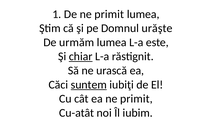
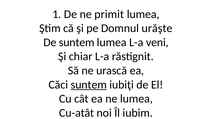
De urmăm: urmăm -> suntem
este: este -> veni
chiar underline: present -> none
ea ne primit: primit -> lumea
